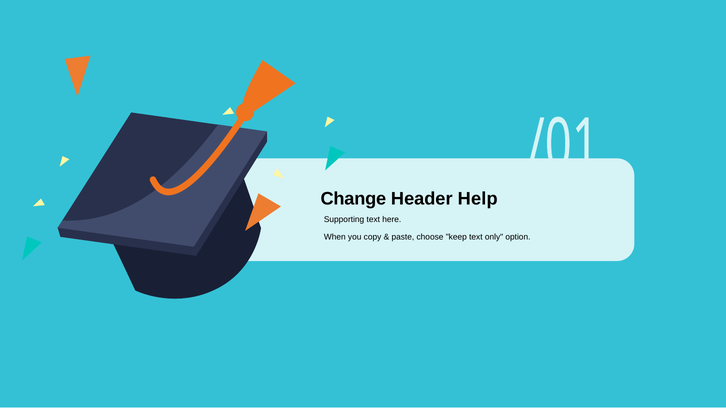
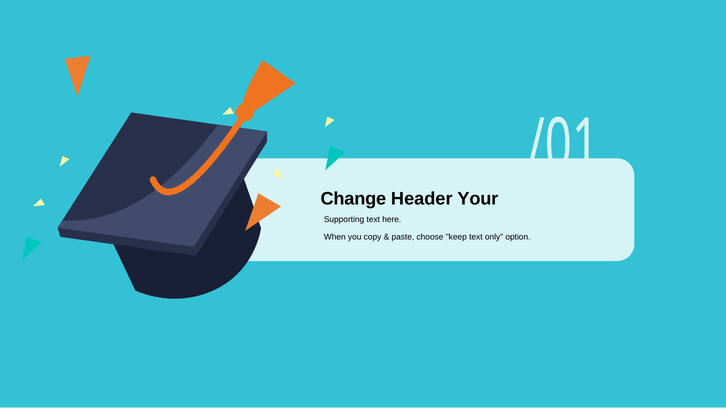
Help: Help -> Your
